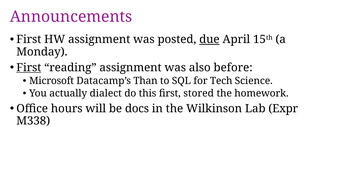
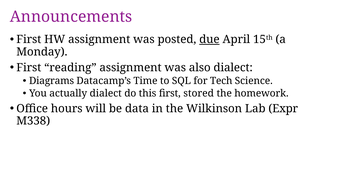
First at (29, 68) underline: present -> none
also before: before -> dialect
Microsoft: Microsoft -> Diagrams
Than: Than -> Time
docs: docs -> data
